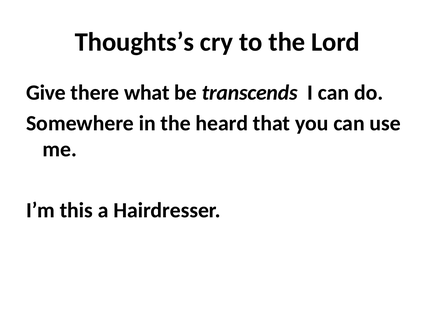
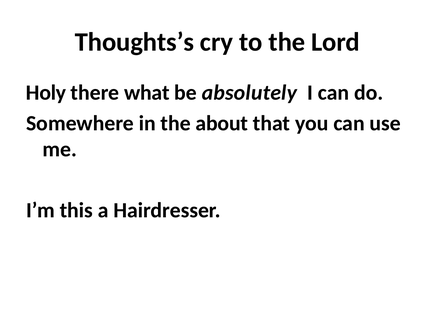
Give: Give -> Holy
transcends: transcends -> absolutely
heard: heard -> about
